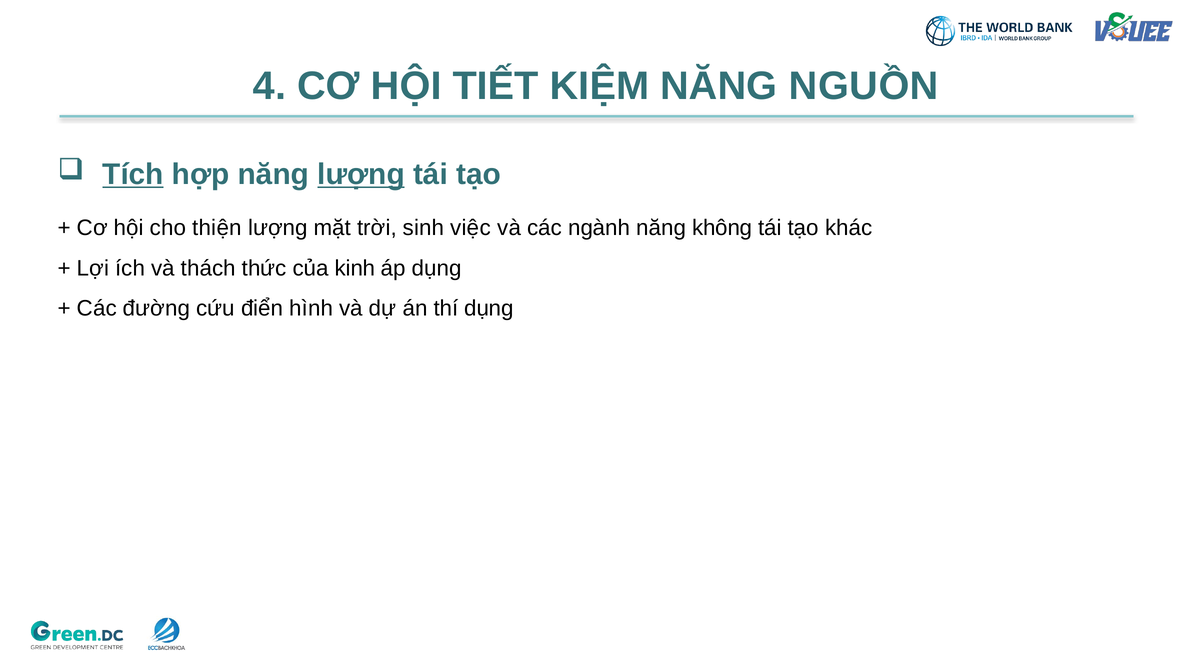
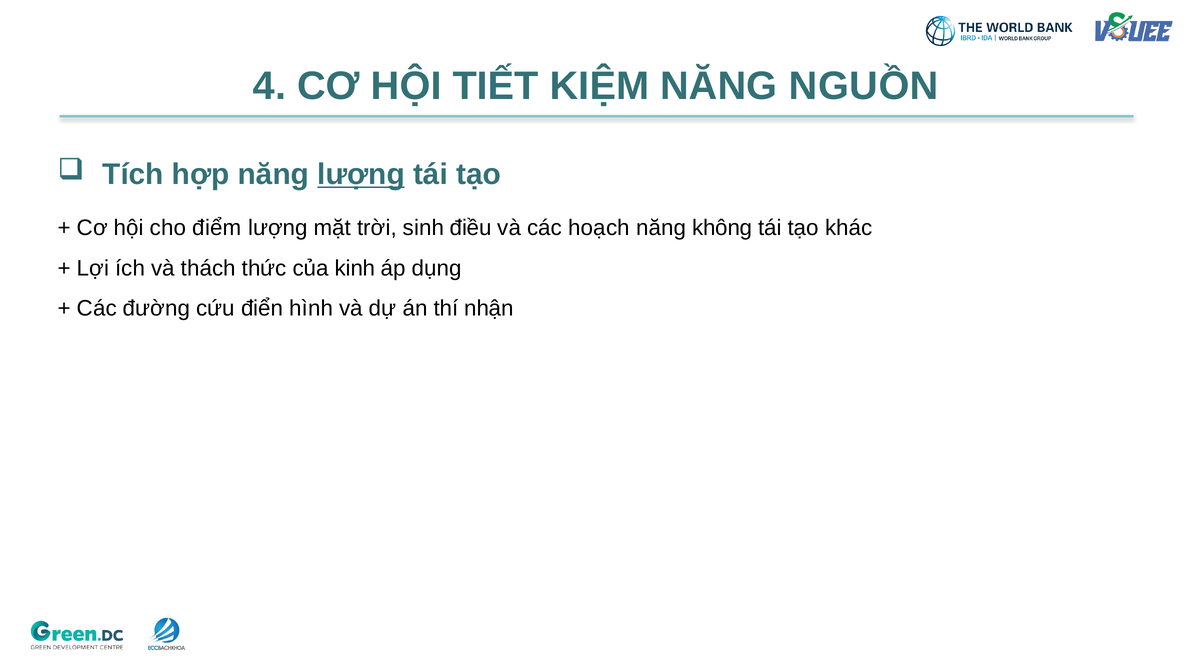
Tích underline: present -> none
thiện: thiện -> điểm
việc: việc -> điều
ngành: ngành -> hoạch
thí dụng: dụng -> nhận
